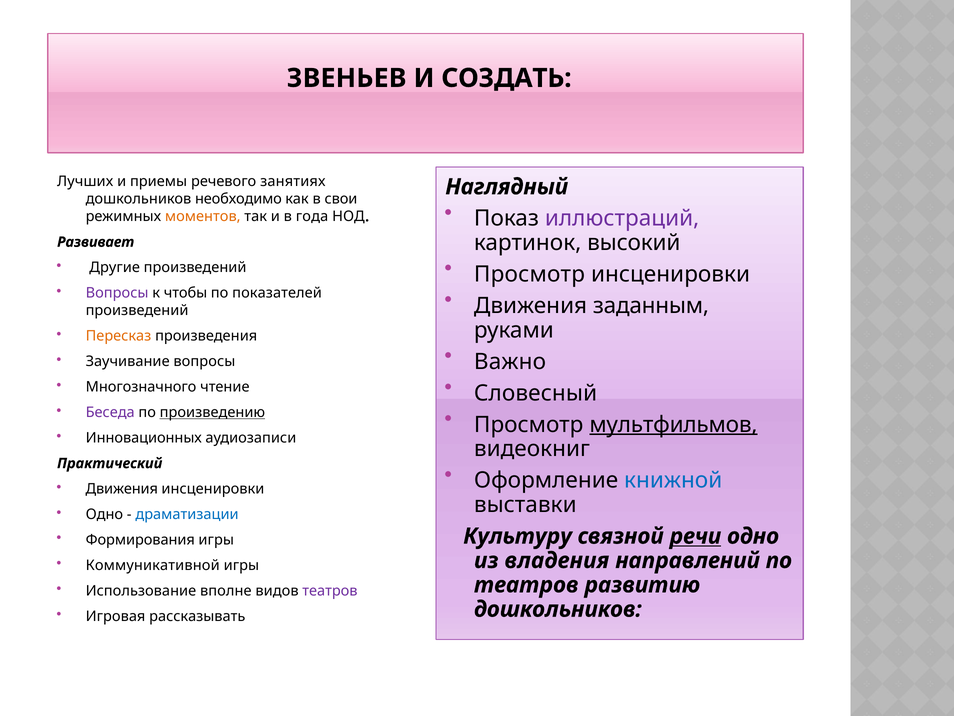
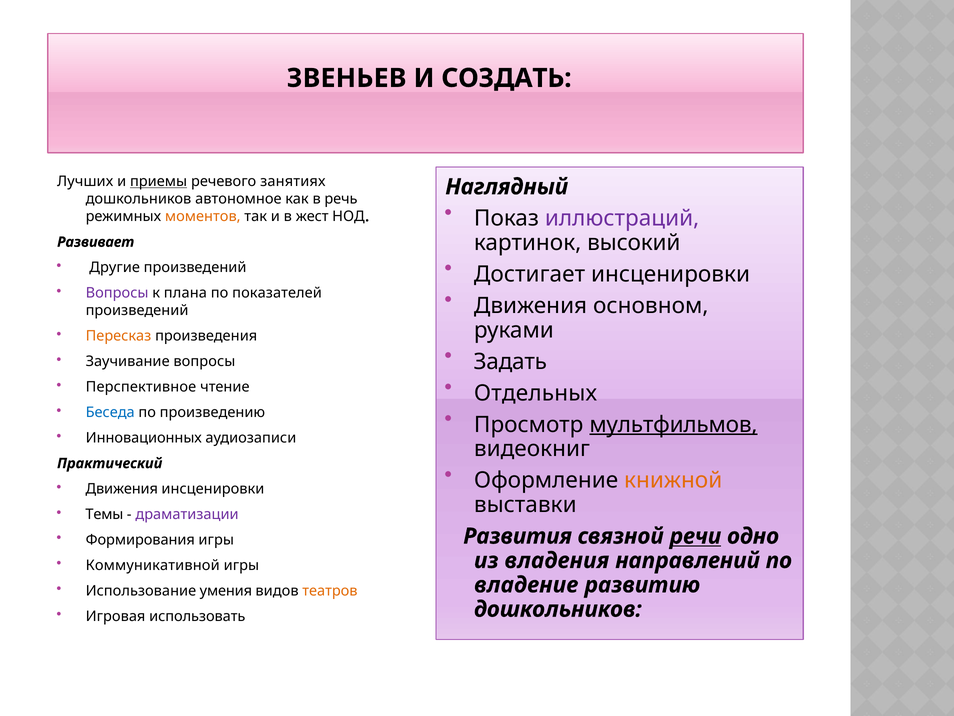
приемы underline: none -> present
необходимо: необходимо -> автономное
свои: свои -> речь
года: года -> жест
Просмотр at (529, 274): Просмотр -> Достигает
чтобы: чтобы -> плана
заданным: заданным -> основном
Важно: Важно -> Задать
Многозначного: Многозначного -> Перспективное
Словесный: Словесный -> Отдельных
Беседа colour: purple -> blue
произведению underline: present -> none
книжной colour: blue -> orange
Одно at (104, 514): Одно -> Темы
драматизации colour: blue -> purple
Культуру: Культуру -> Развития
театров at (526, 585): театров -> владение
вполне: вполне -> умения
театров at (330, 590) colour: purple -> orange
рассказывать: рассказывать -> использовать
